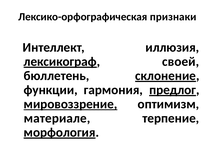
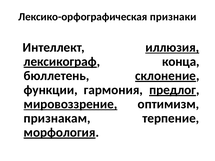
иллюзия underline: none -> present
своей: своей -> конца
материале: материале -> признакам
